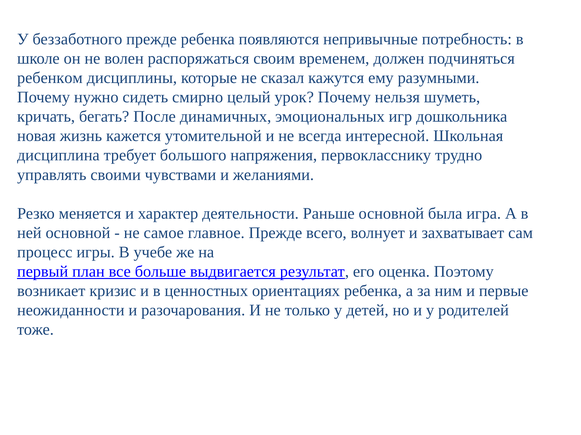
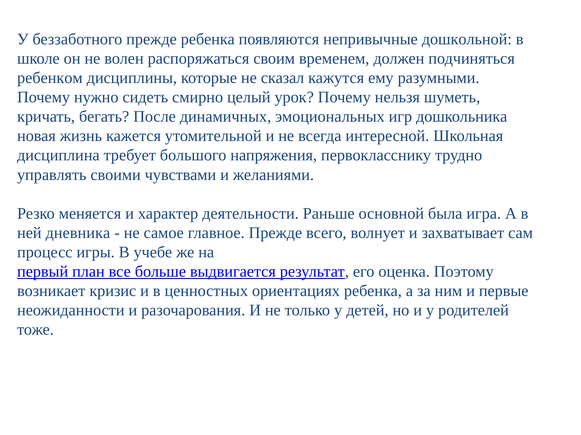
потребность: потребность -> дошкольной
ней основной: основной -> дневника
